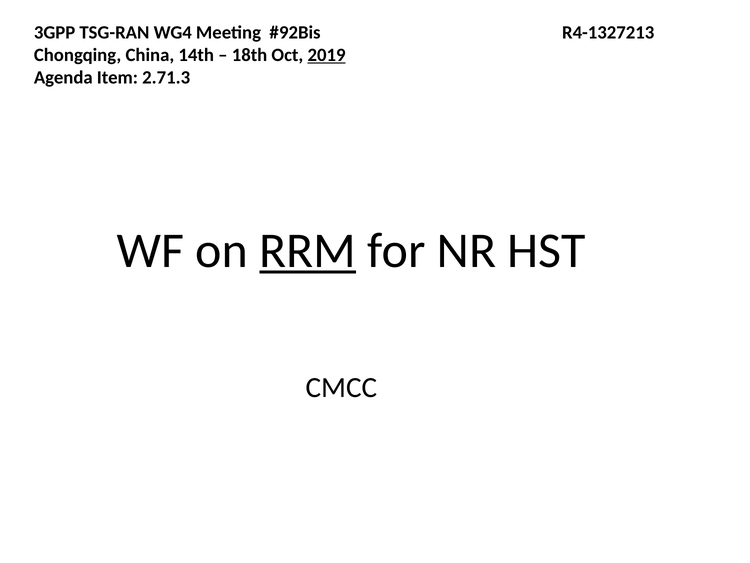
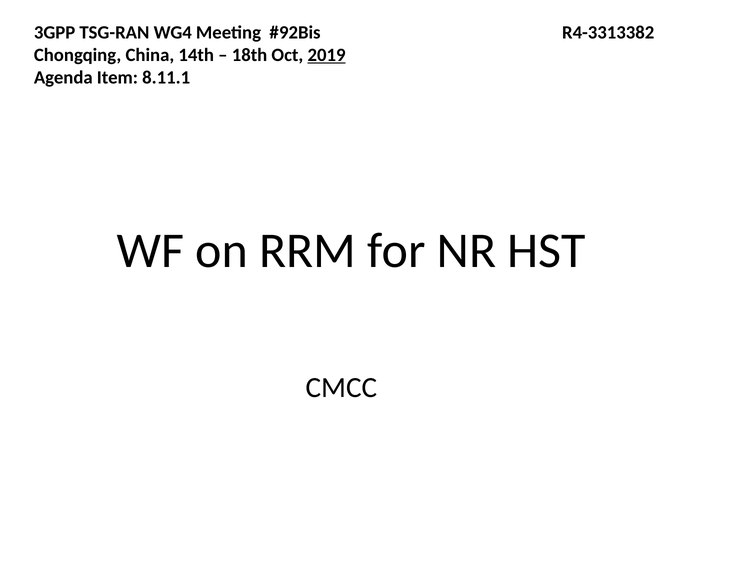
R4-1327213: R4-1327213 -> R4-3313382
2.71.3: 2.71.3 -> 8.11.1
RRM underline: present -> none
